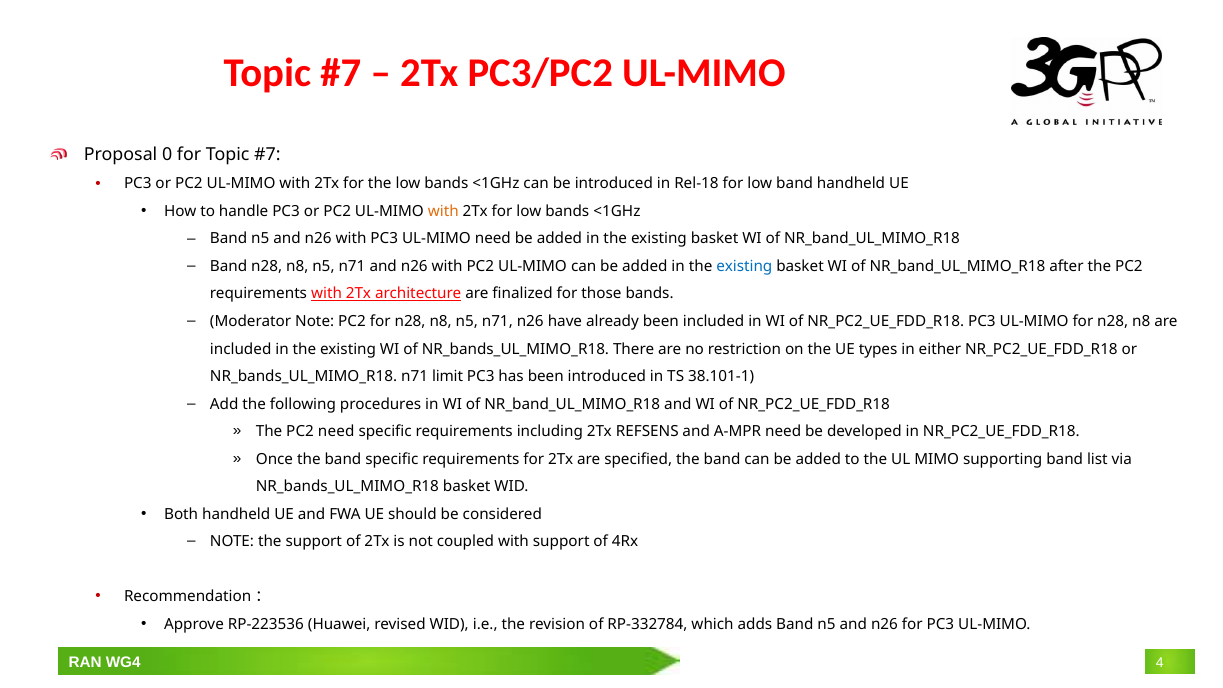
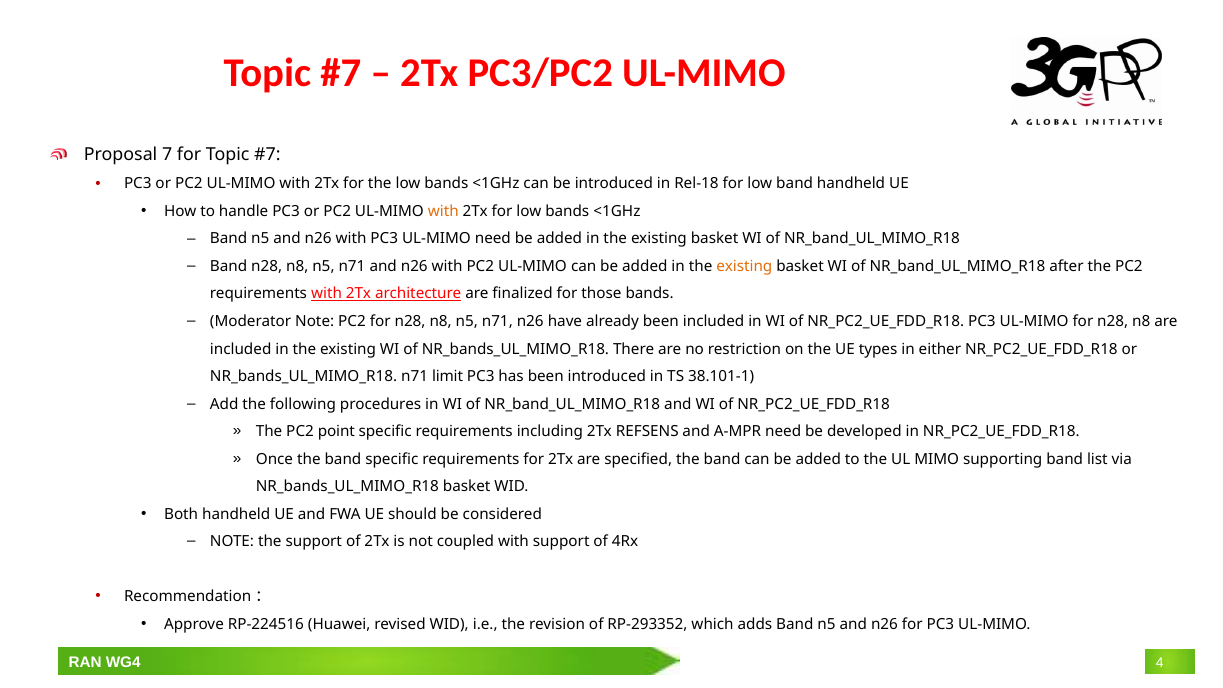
0: 0 -> 7
existing at (744, 266) colour: blue -> orange
PC2 need: need -> point
RP-223536: RP-223536 -> RP-224516
RP-332784: RP-332784 -> RP-293352
